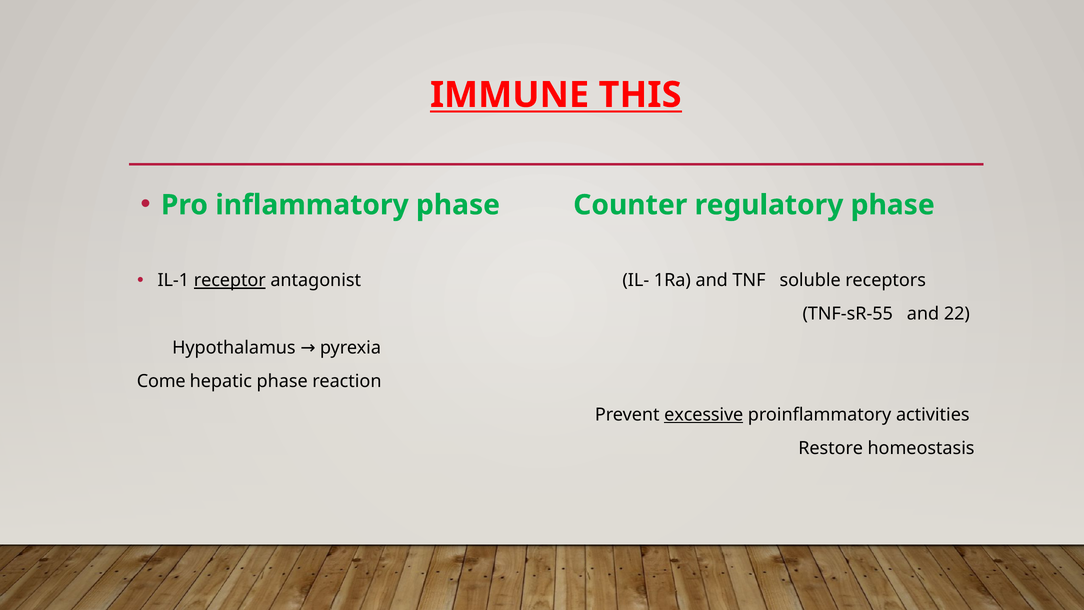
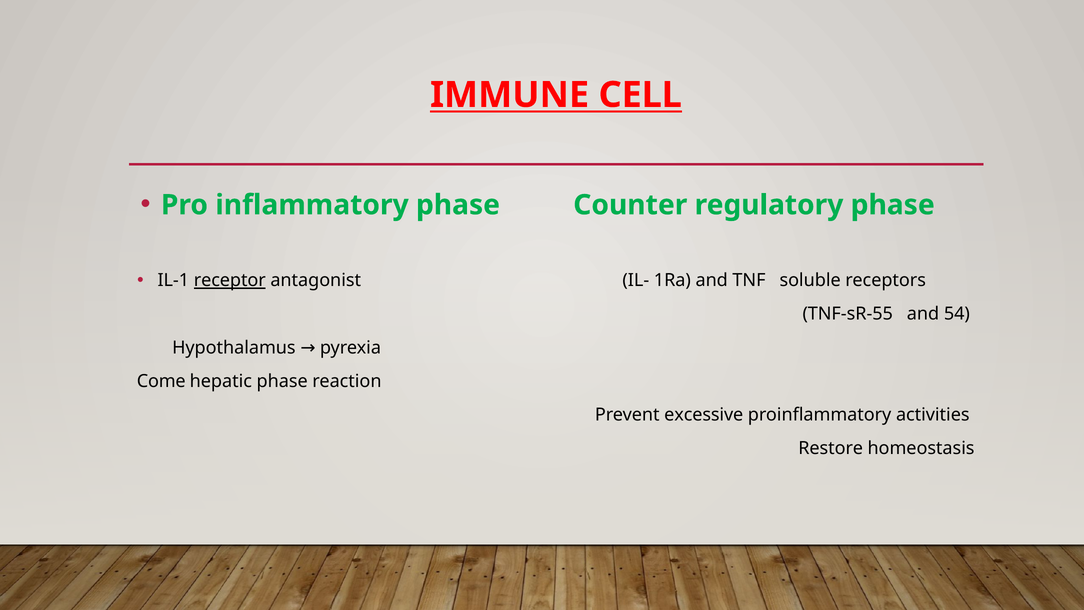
THIS: THIS -> CELL
22: 22 -> 54
excessive underline: present -> none
